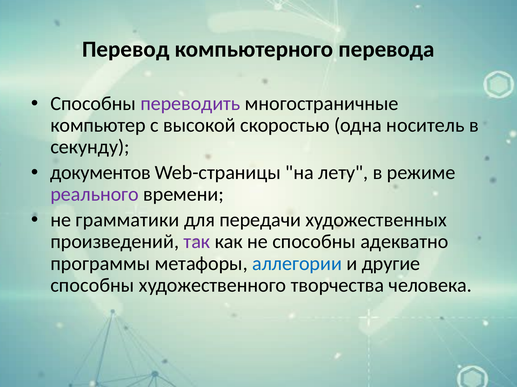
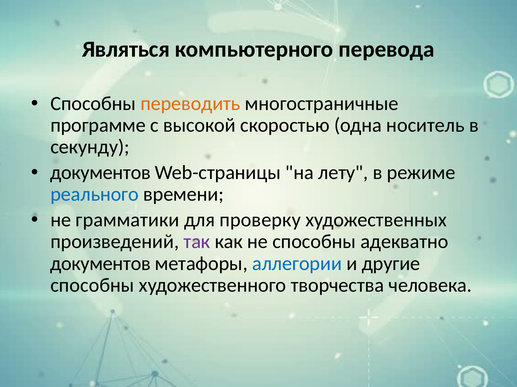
Перевод: Перевод -> Являться
переводить colour: purple -> orange
компьютер: компьютер -> программе
реального colour: purple -> blue
передачи: передачи -> проверку
программы at (100, 264): программы -> документов
